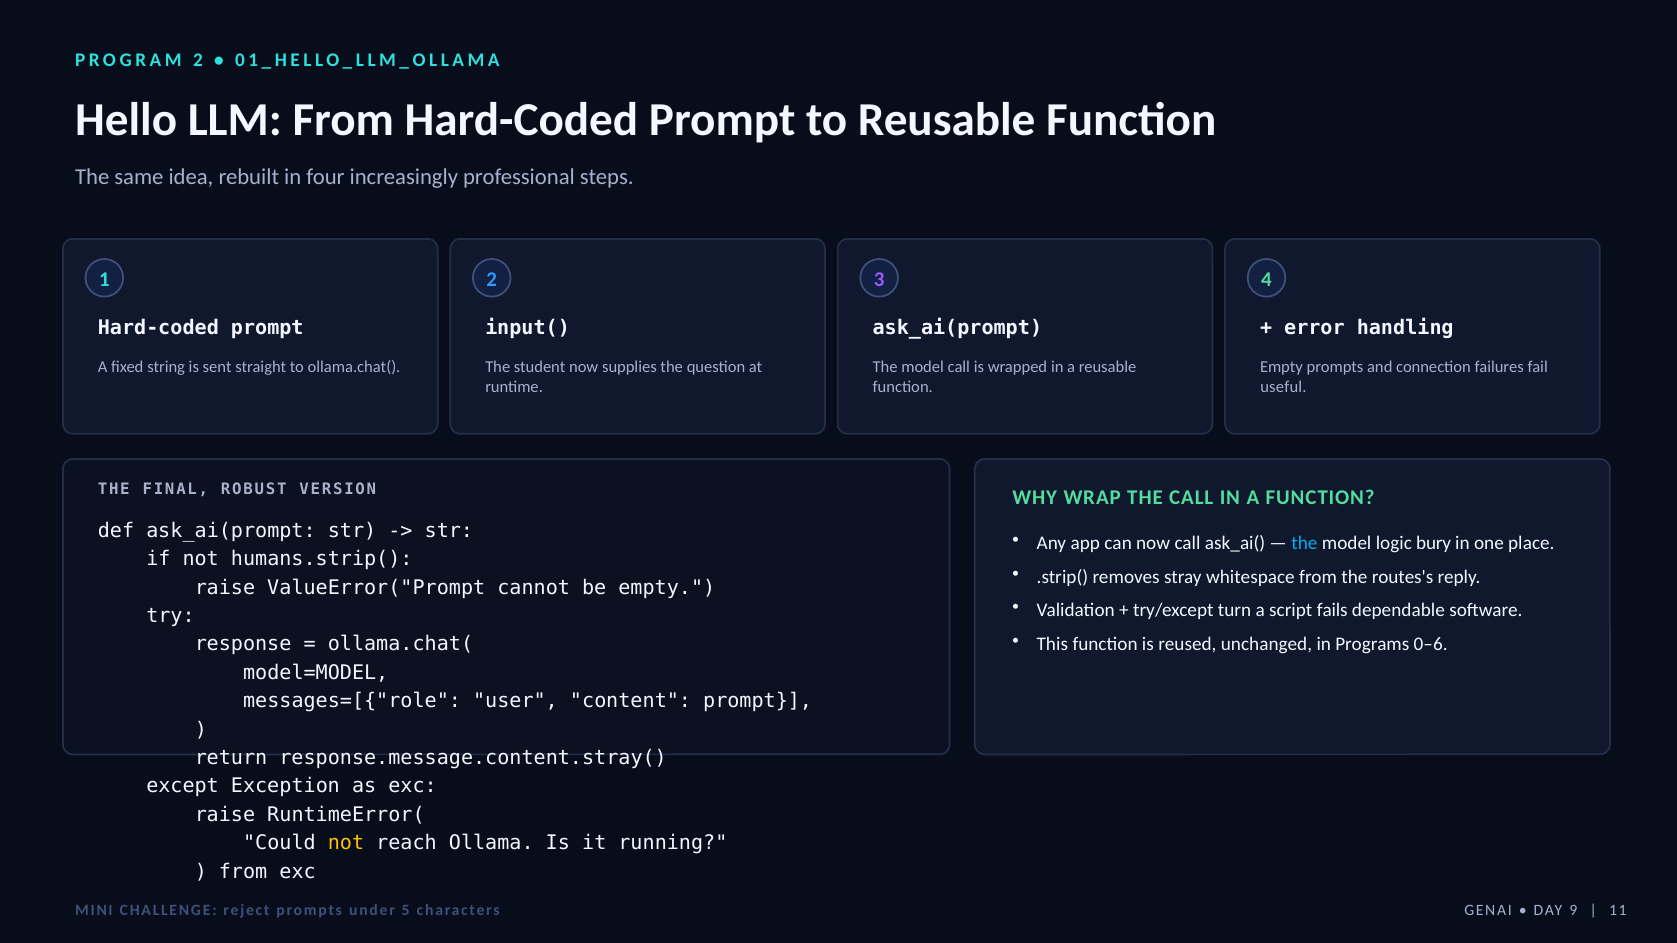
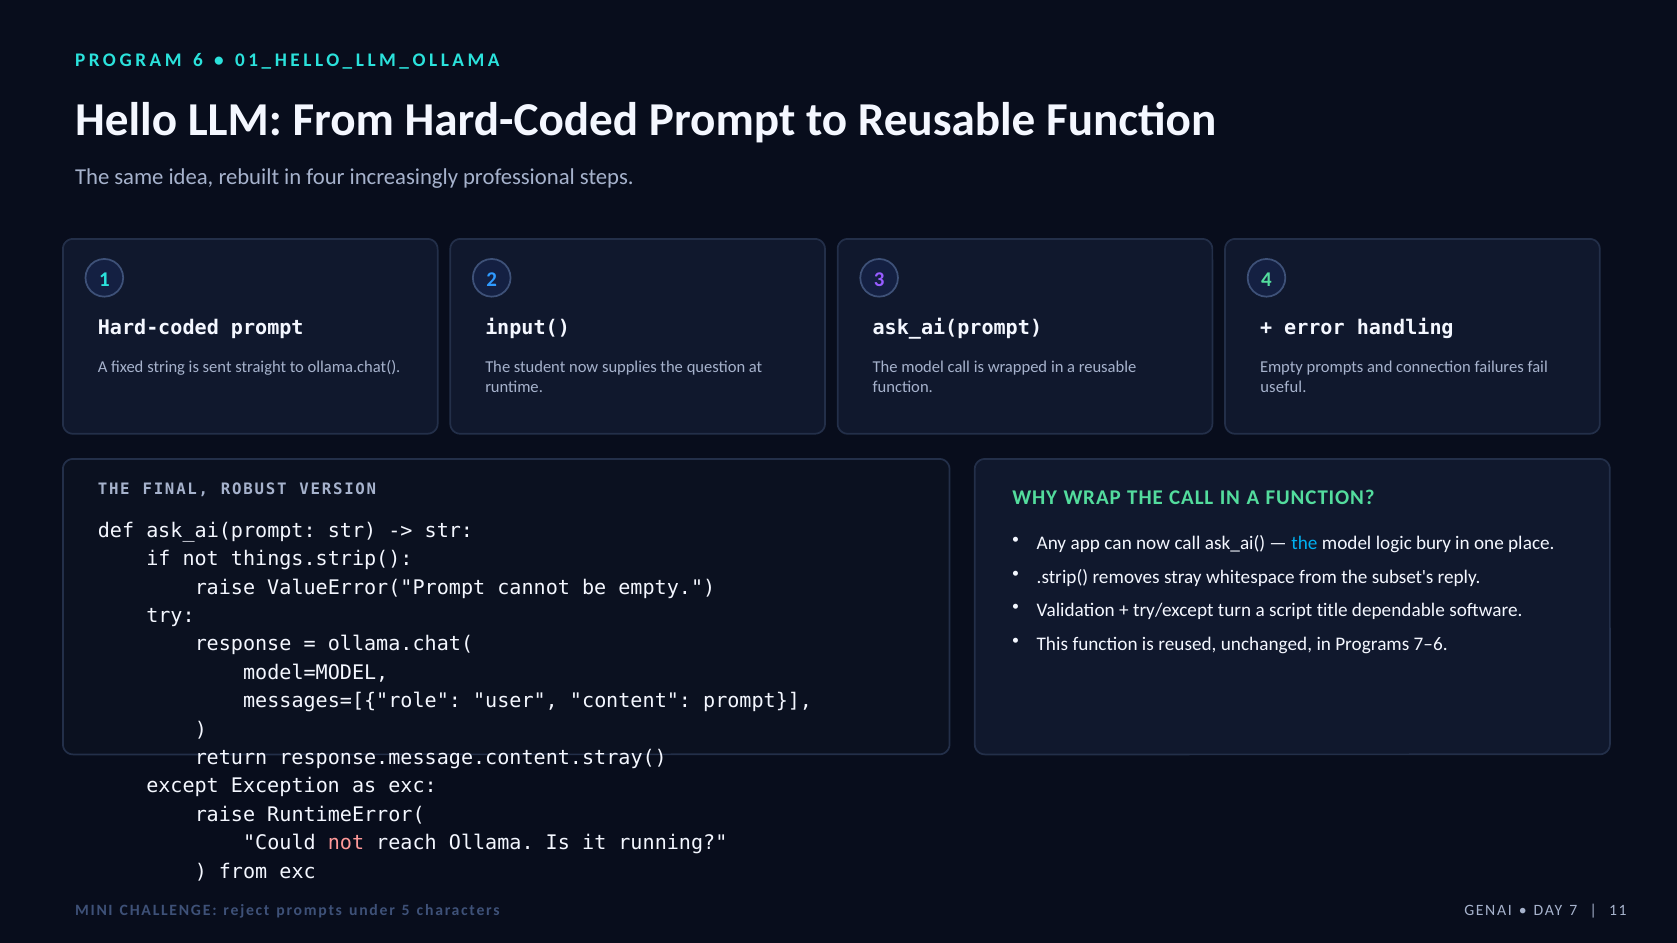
PROGRAM 2: 2 -> 6
humans.strip(: humans.strip( -> things.strip(
routes's: routes's -> subset's
fails: fails -> title
0–6: 0–6 -> 7–6
not at (346, 843) colour: yellow -> pink
9: 9 -> 7
